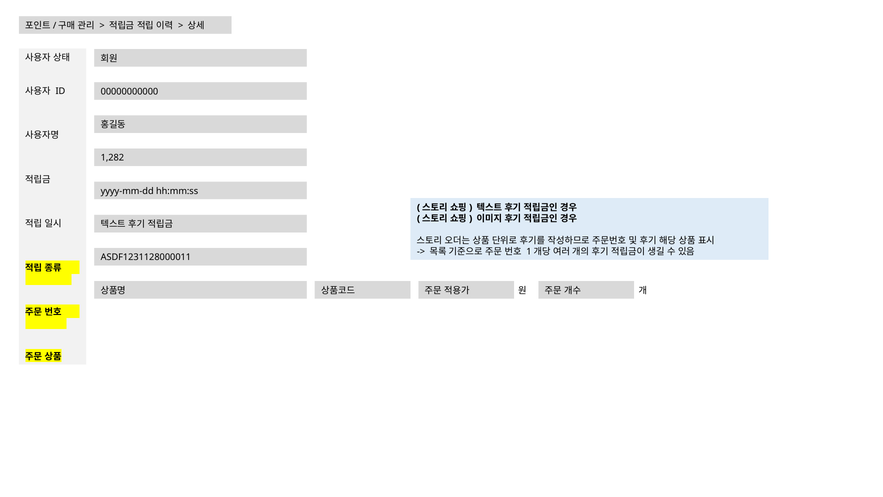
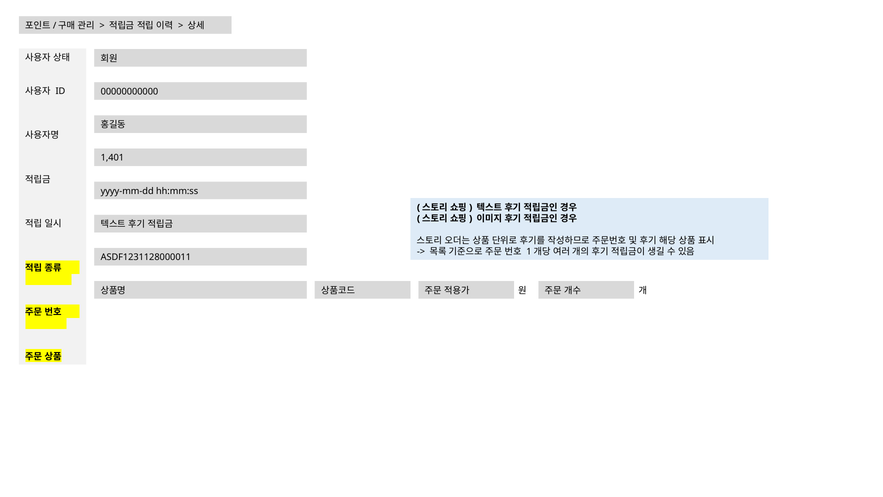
1,282: 1,282 -> 1,401
